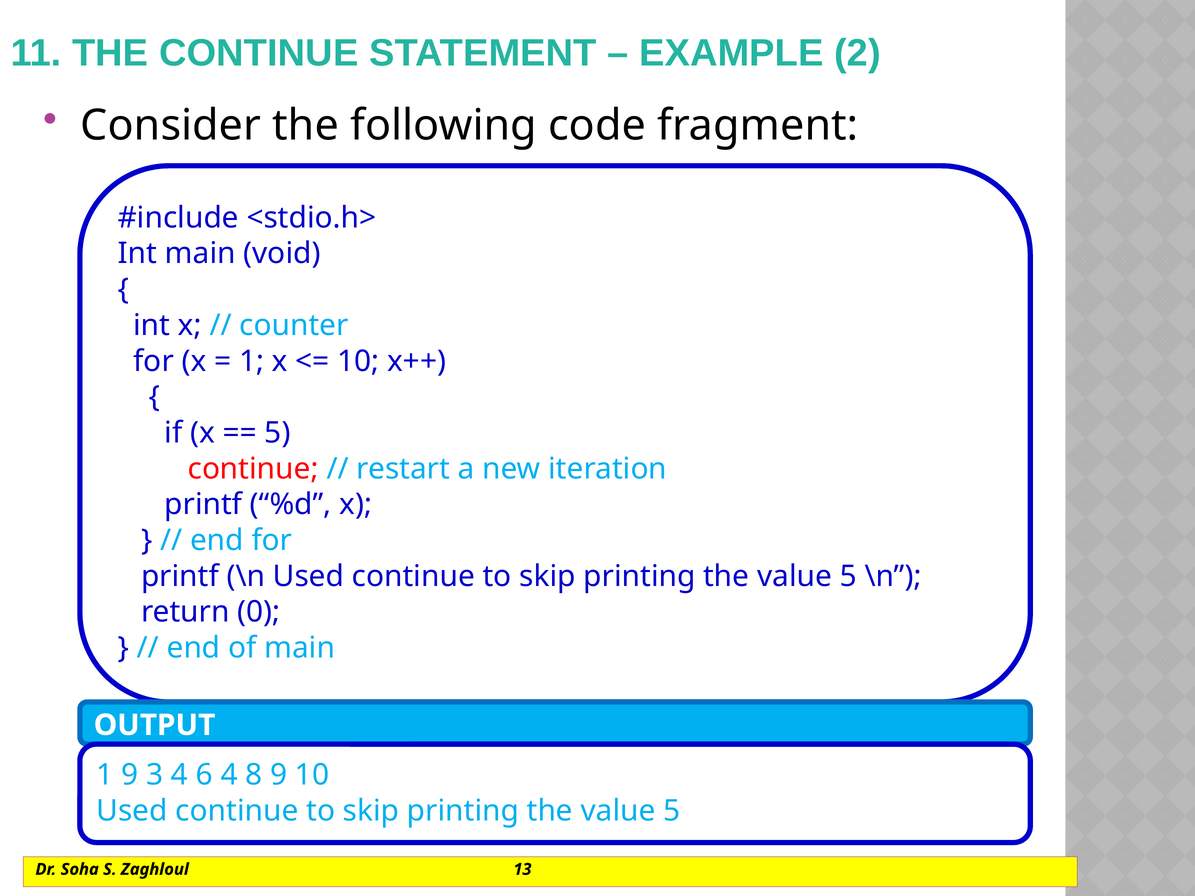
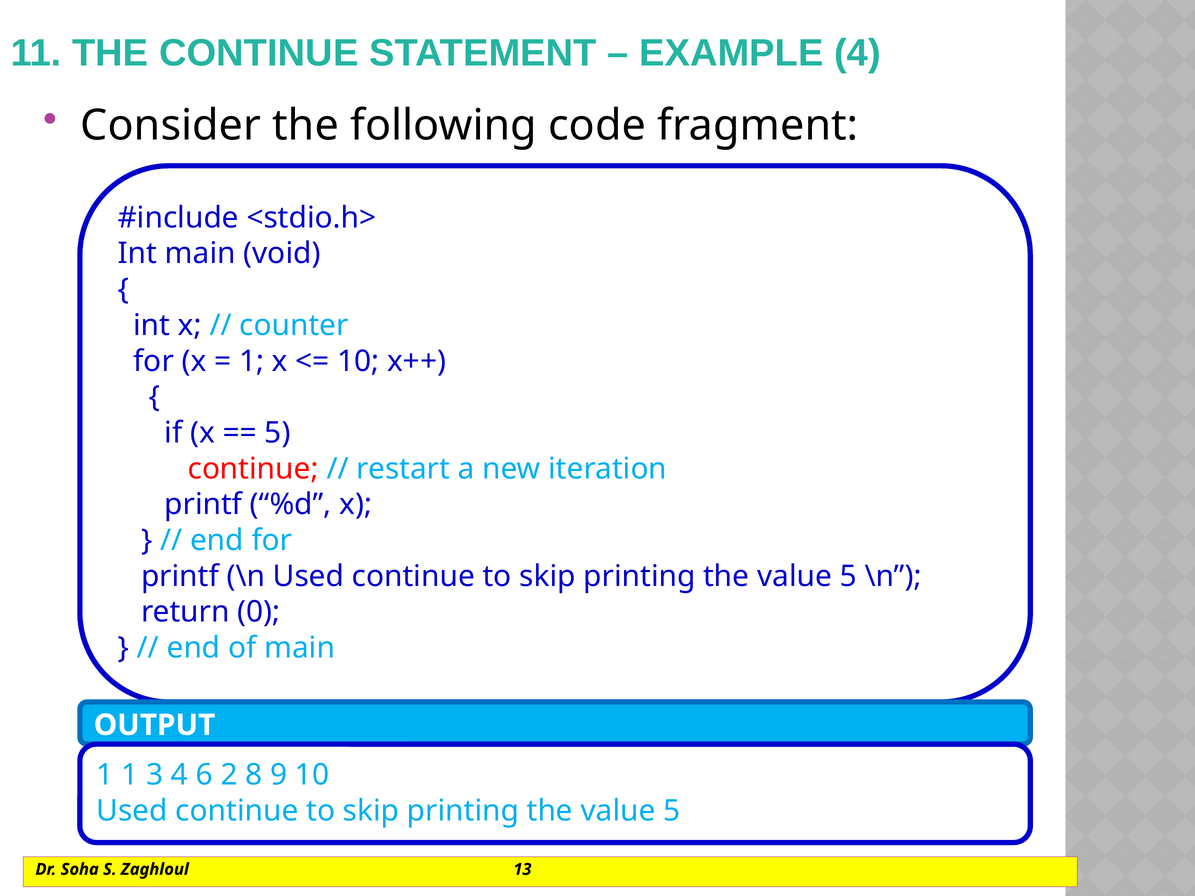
EXAMPLE 2: 2 -> 4
1 9: 9 -> 1
6 4: 4 -> 2
